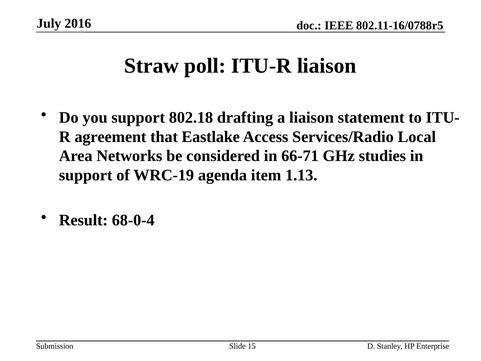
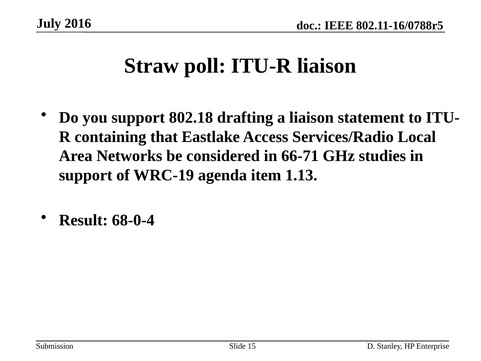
agreement: agreement -> containing
